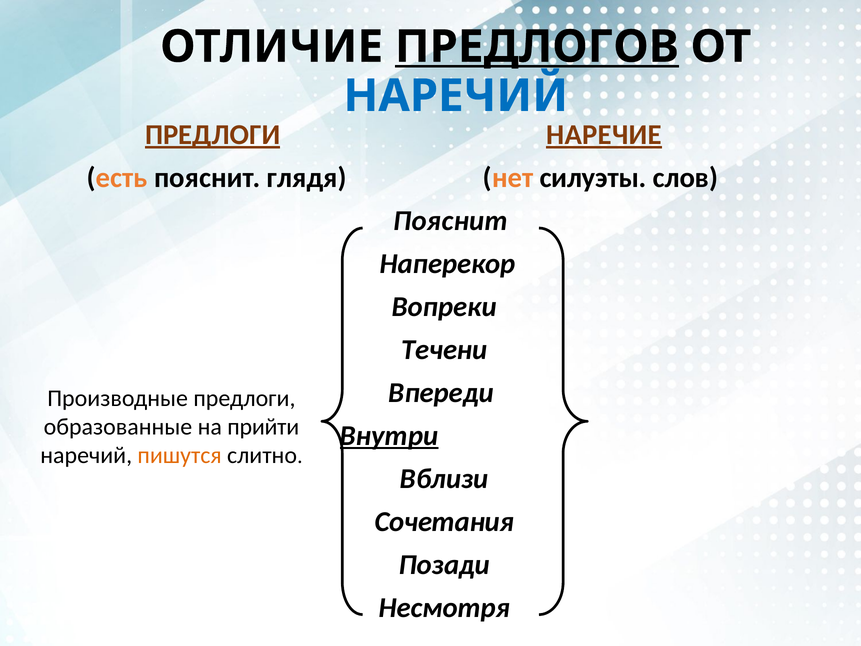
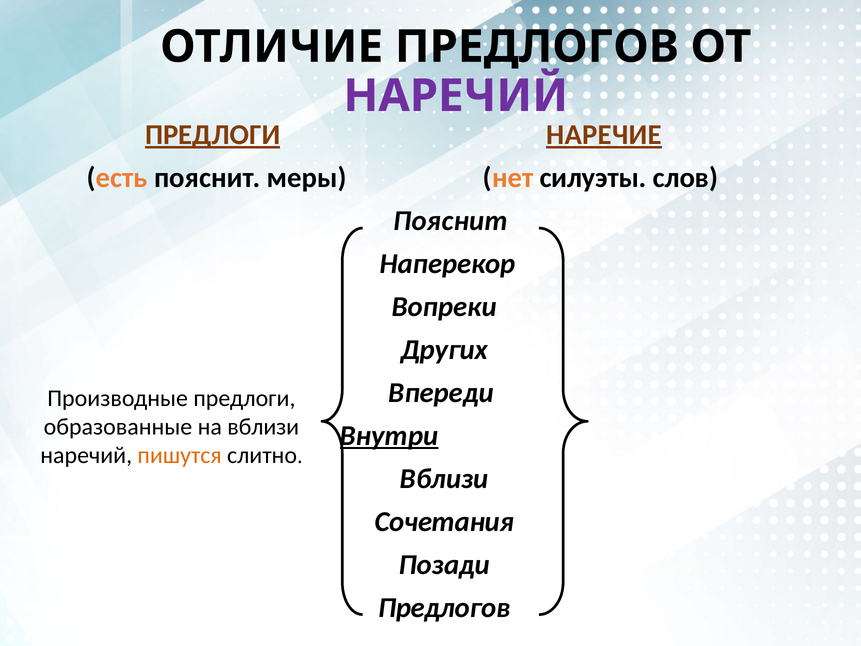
ПРЕДЛОГОВ at (537, 47) underline: present -> none
НАРЕЧИЙ at (456, 96) colour: blue -> purple
глядя: глядя -> меры
Течени: Течени -> Других
на прийти: прийти -> вблизи
Несмотря at (444, 607): Несмотря -> Предлогов
